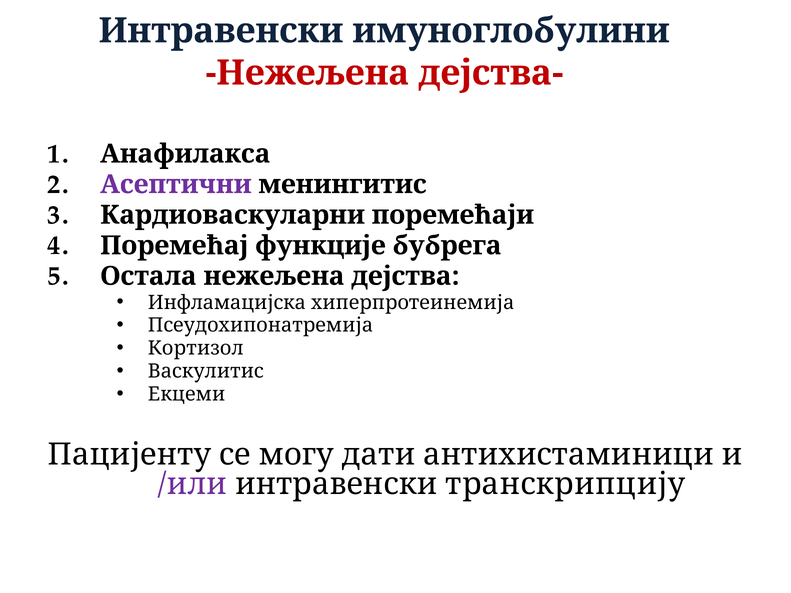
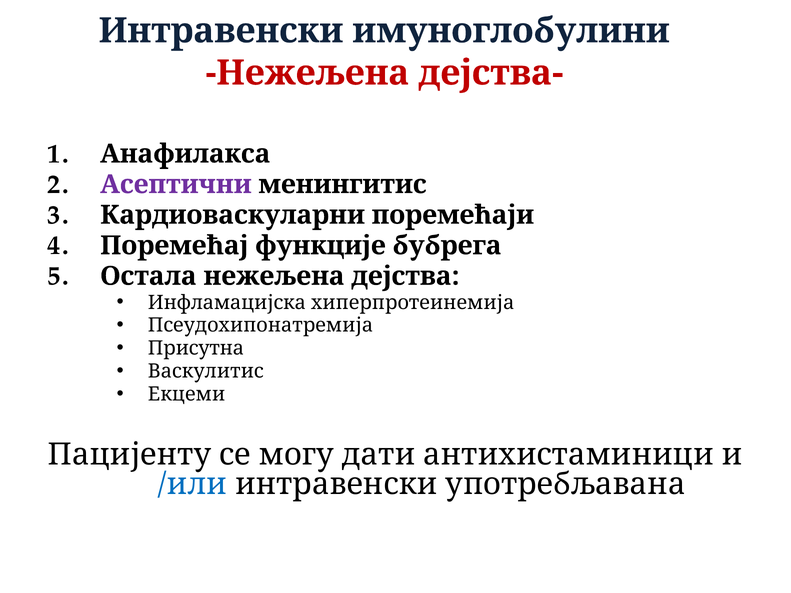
Кортизол: Кортизол -> Присутна
/или colour: purple -> blue
транскрипцију: транскрипцију -> употребљавана
